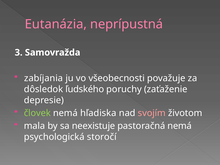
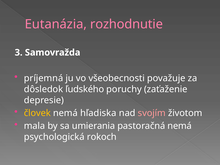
neprípustná: neprípustná -> rozhodnutie
zabíjania: zabíjania -> príjemná
človek colour: light green -> yellow
neexistuje: neexistuje -> umierania
storočí: storočí -> rokoch
